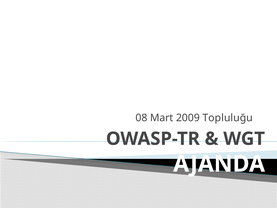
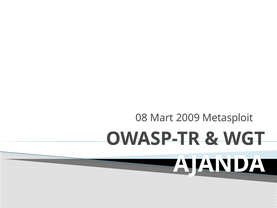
Topluluğu: Topluluğu -> Metasploit
